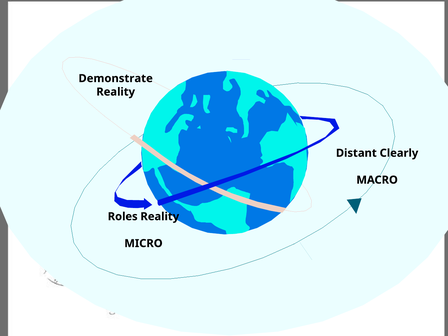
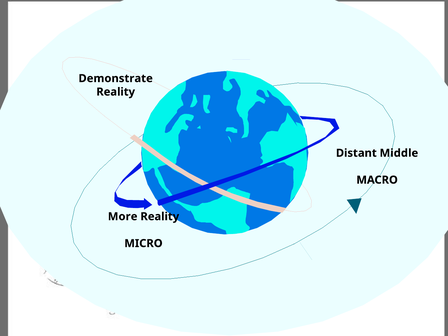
Clearly: Clearly -> Middle
Roles: Roles -> More
